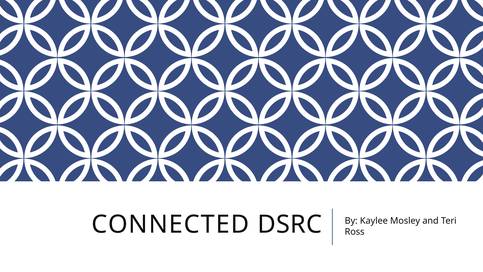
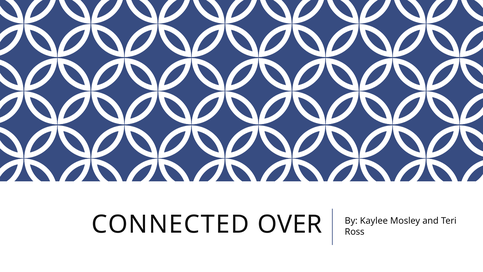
DSRC: DSRC -> OVER
